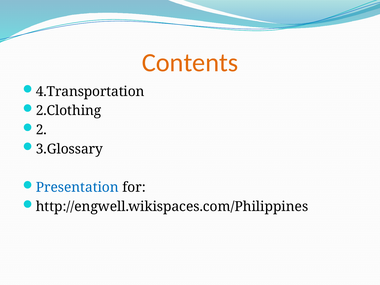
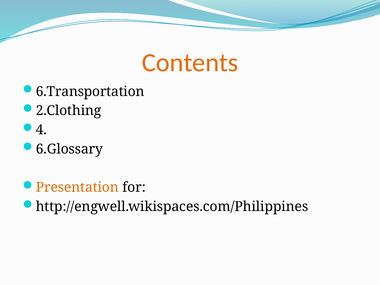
4.Transportation: 4.Transportation -> 6.Transportation
2: 2 -> 4
3.Glossary: 3.Glossary -> 6.Glossary
Presentation colour: blue -> orange
